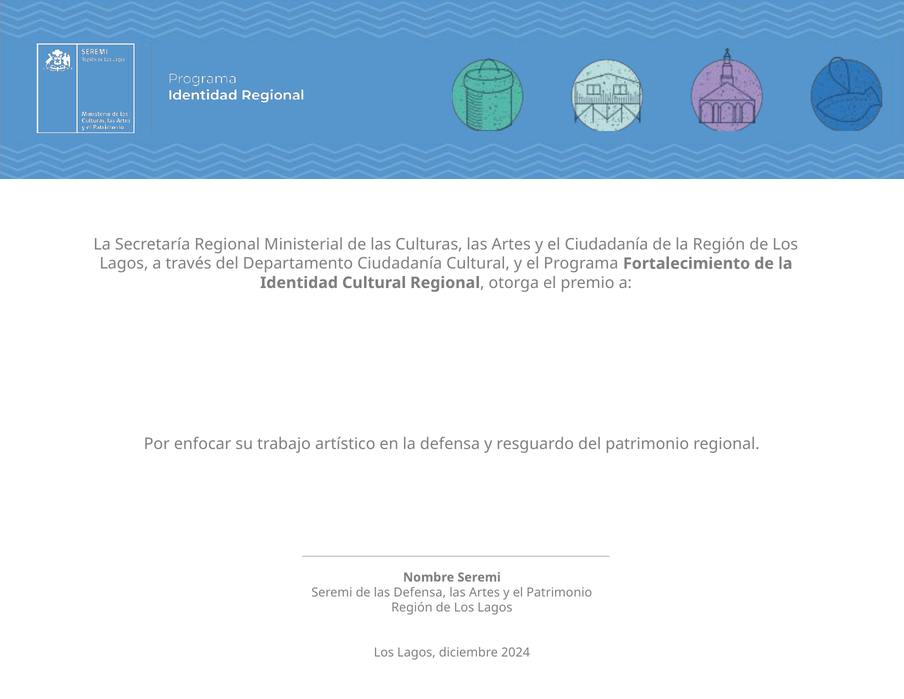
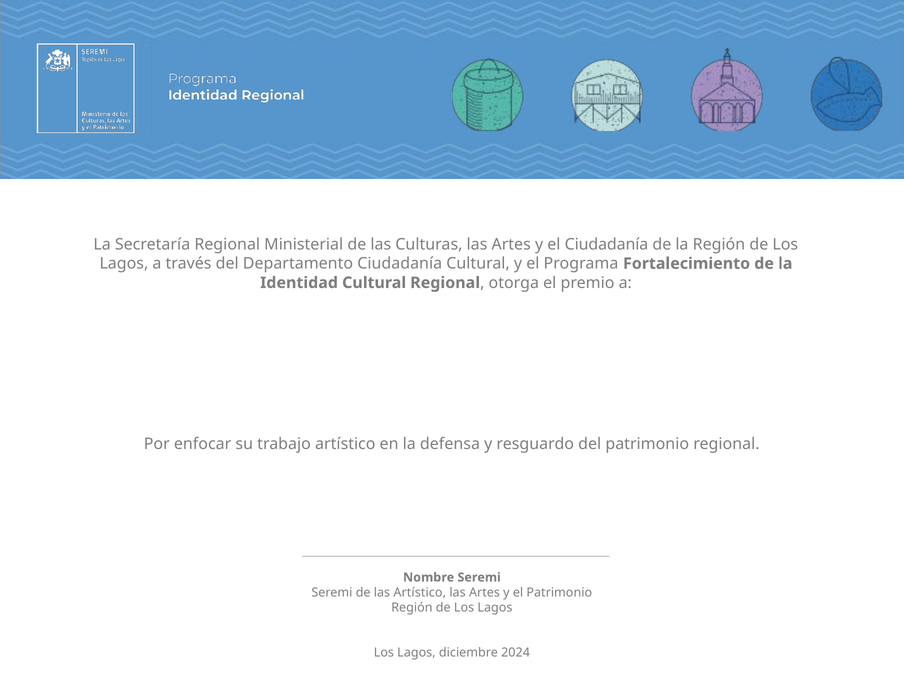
las Defensa: Defensa -> Artístico
